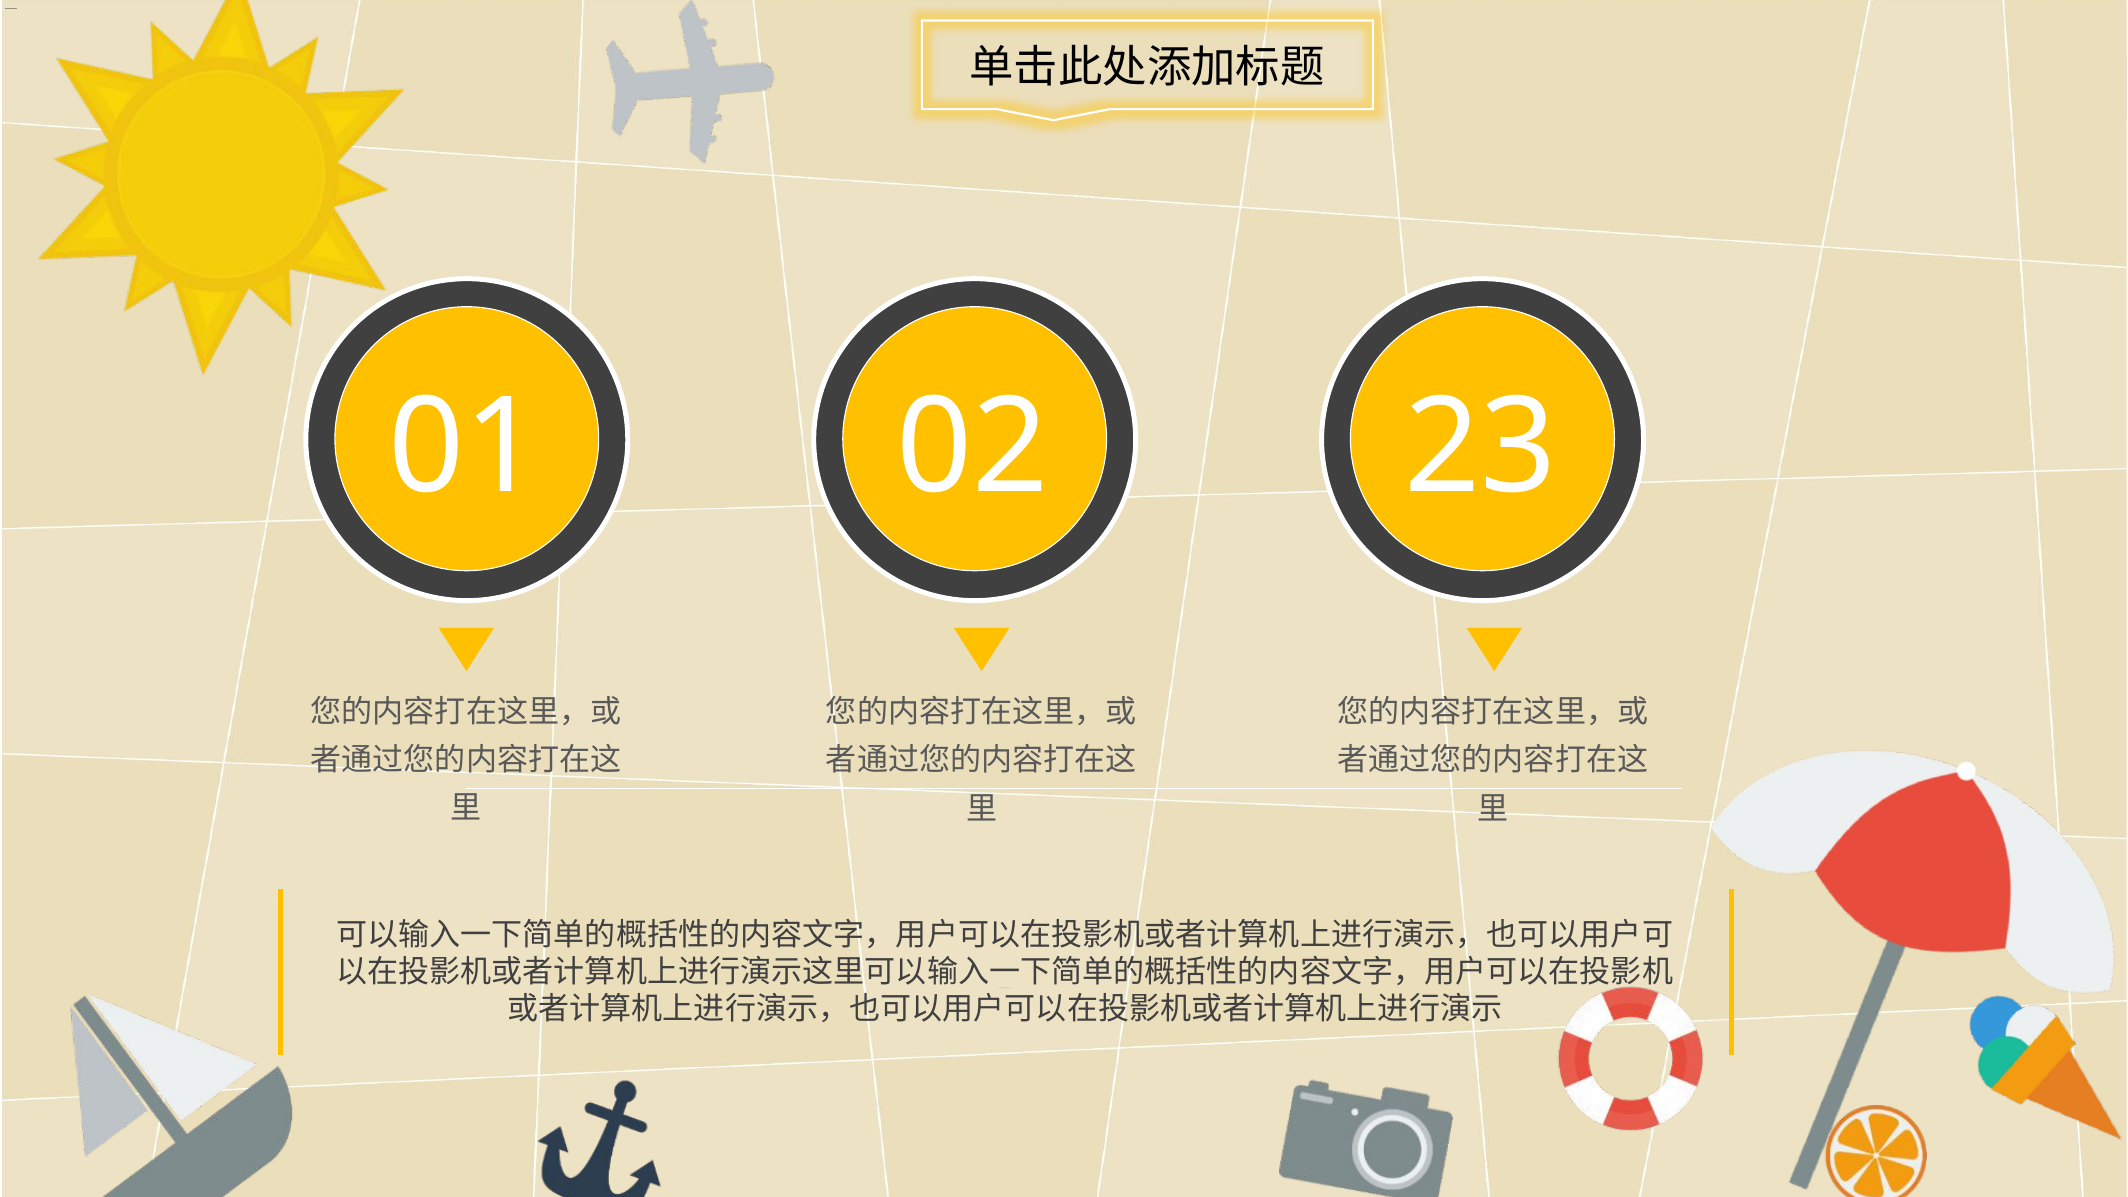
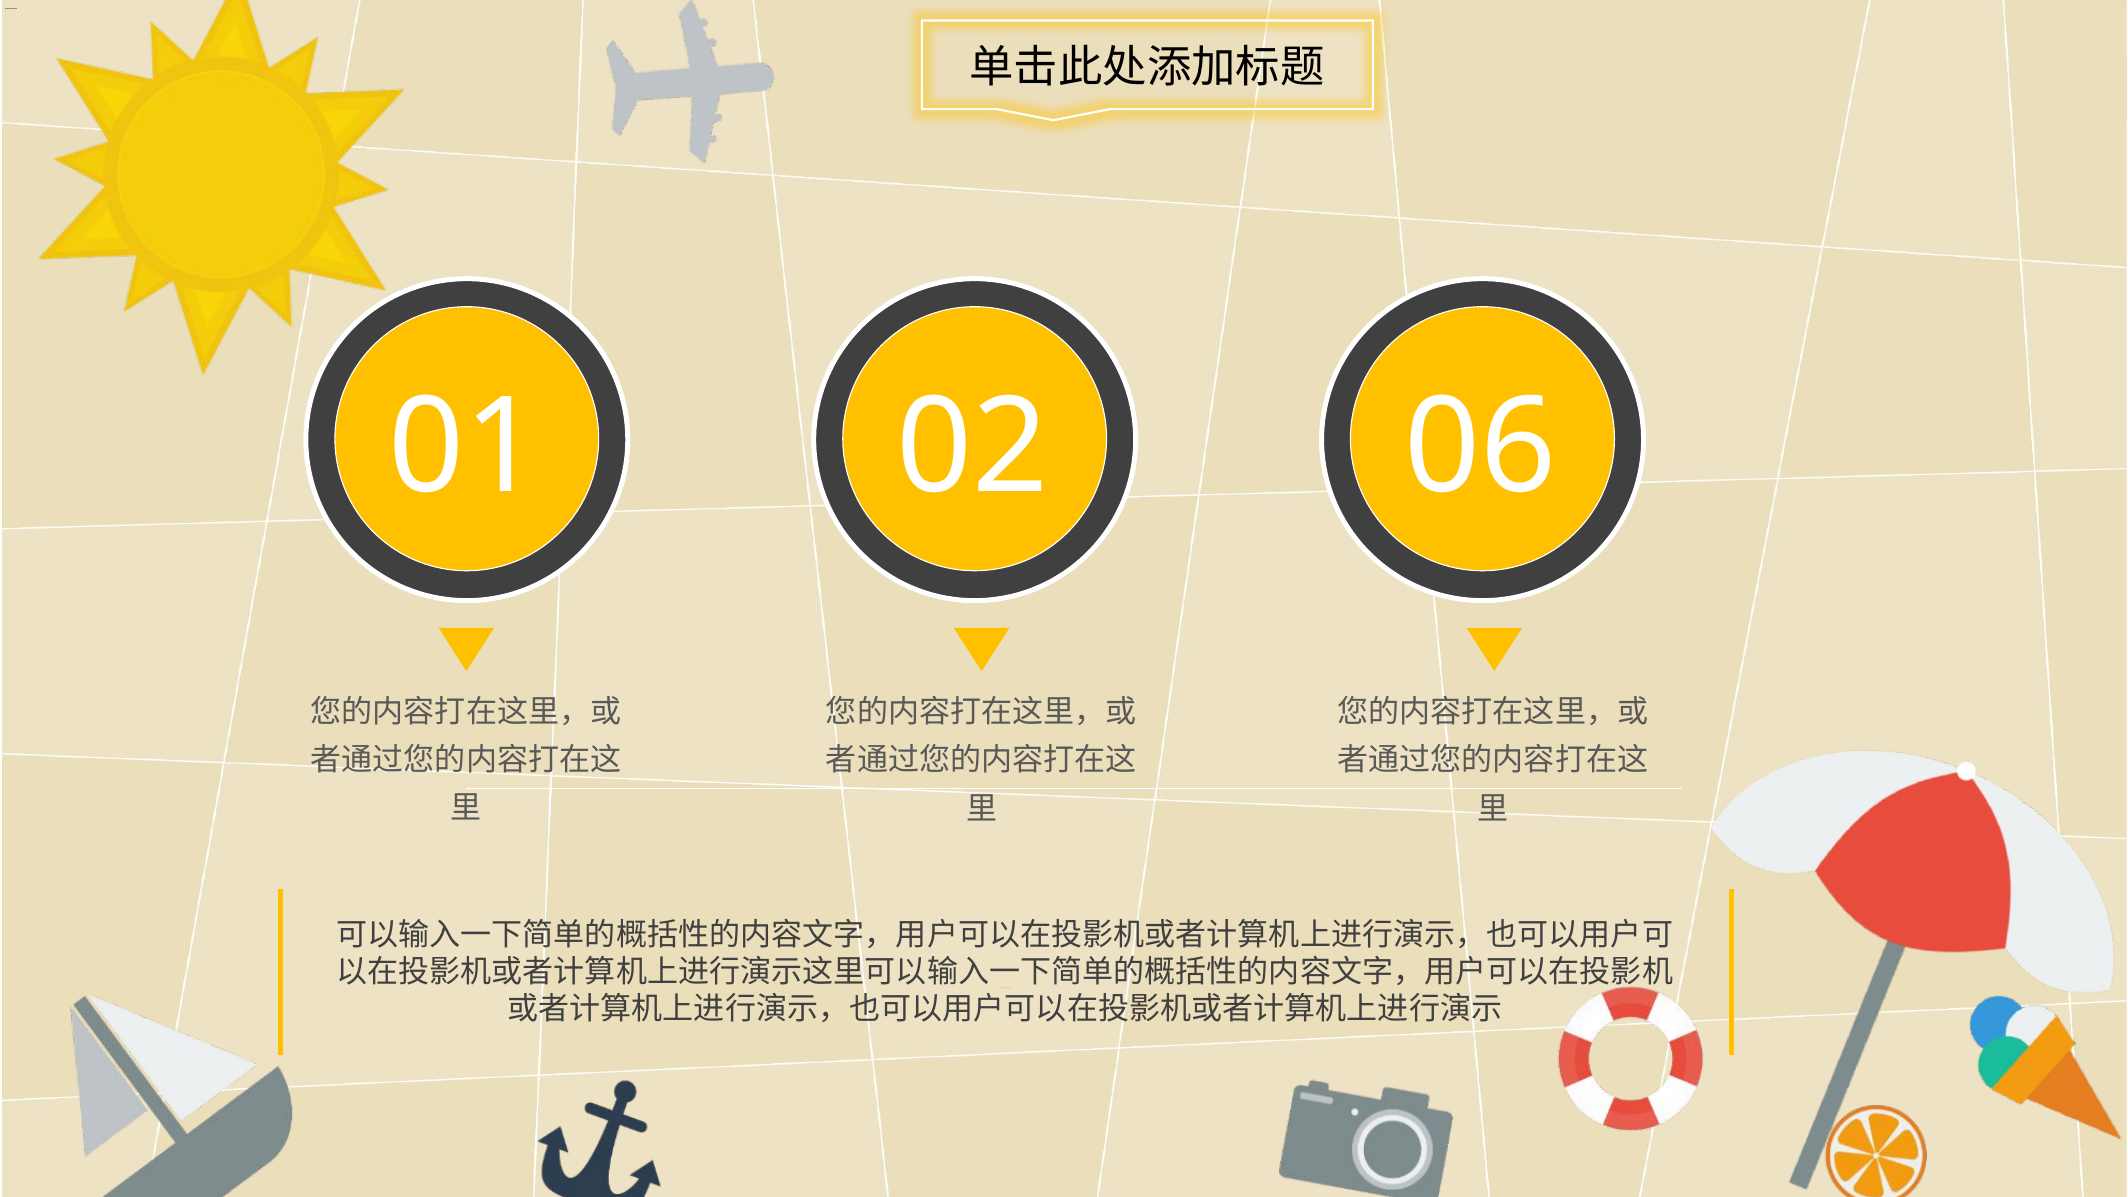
23: 23 -> 06
